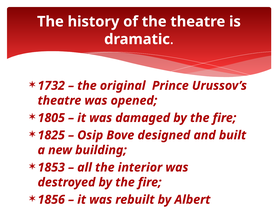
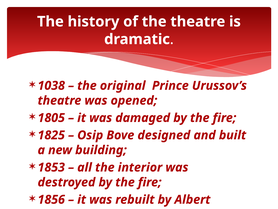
1732: 1732 -> 1038
